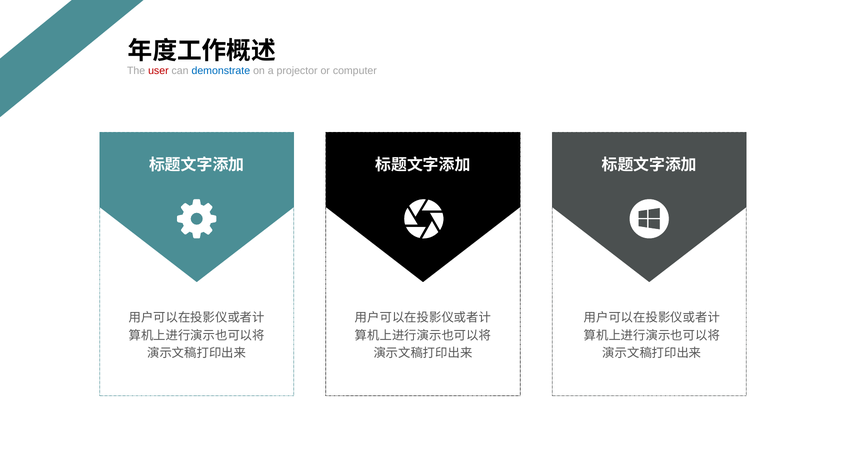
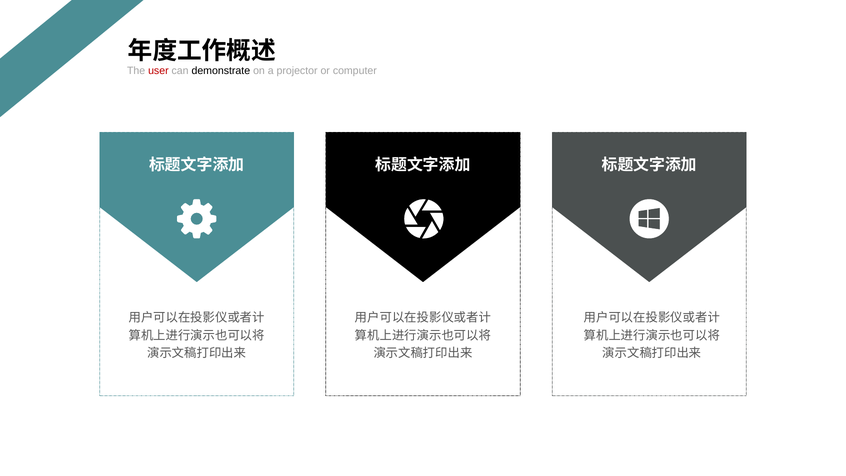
demonstrate colour: blue -> black
